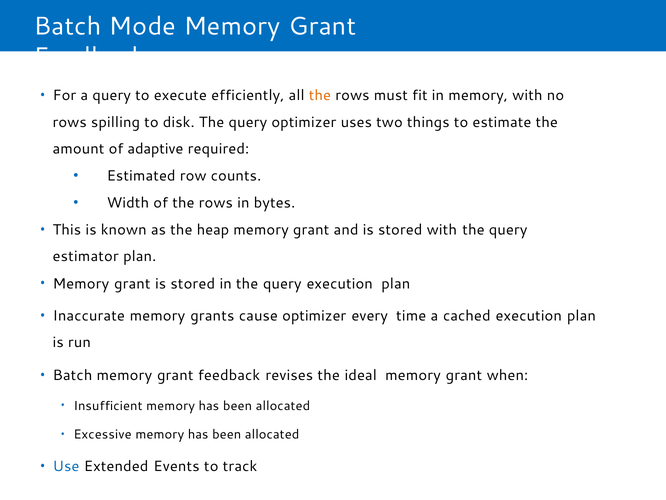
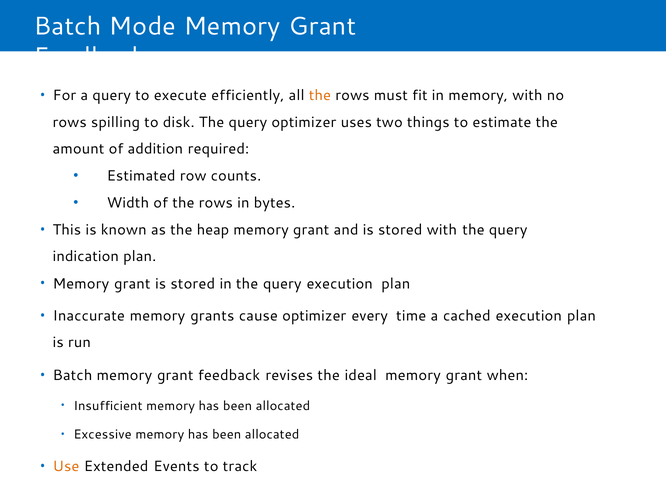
adaptive: adaptive -> addition
estimator: estimator -> indication
Use colour: blue -> orange
